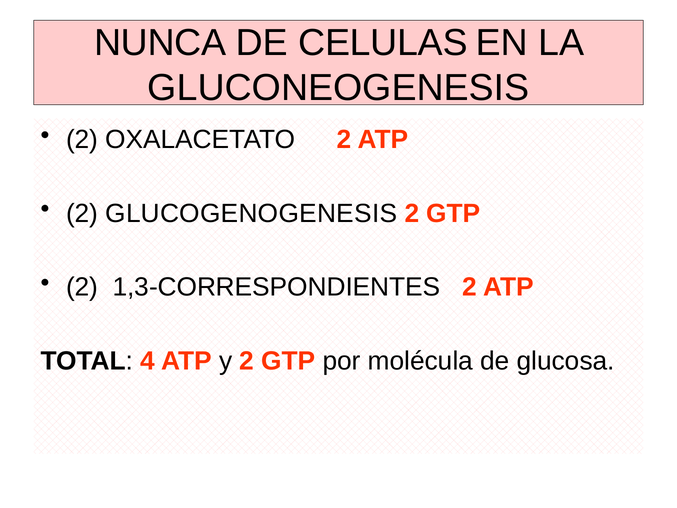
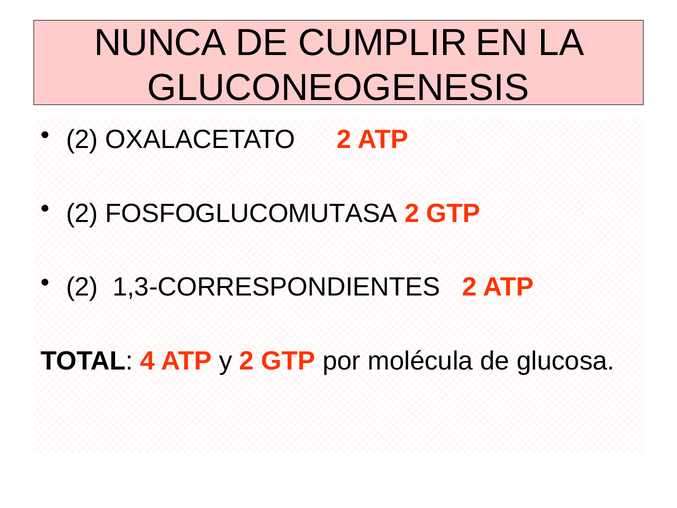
CELULAS: CELULAS -> CUMPLIR
GLUCOGENOGENESIS: GLUCOGENOGENESIS -> FOSFOGLUCOMUTASA
